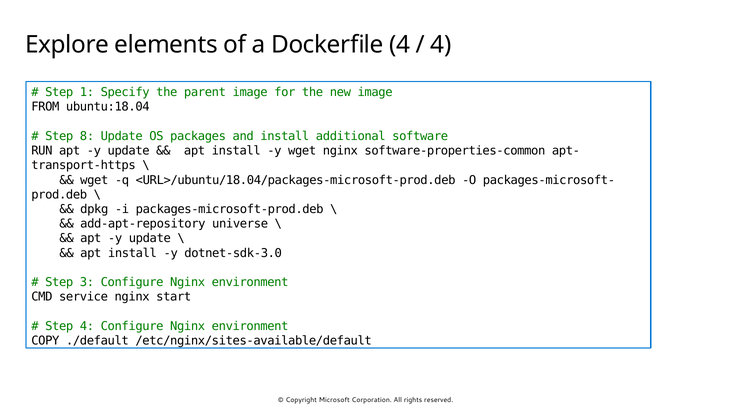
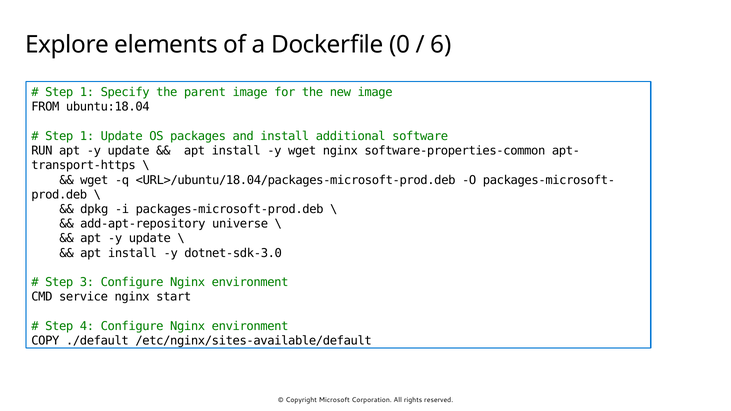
Dockerfile 4: 4 -> 0
4 at (441, 45): 4 -> 6
8 at (87, 136): 8 -> 1
